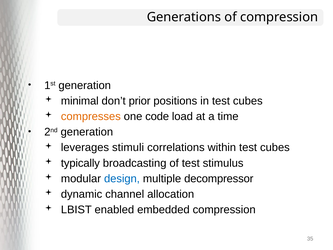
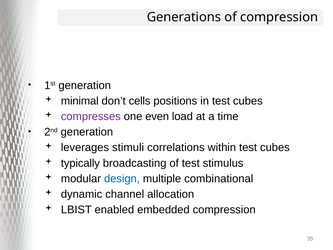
prior: prior -> cells
compresses colour: orange -> purple
code: code -> even
decompressor: decompressor -> combinational
